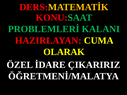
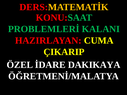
OLARAK: OLARAK -> ÇIKARIP
ÇIKARIRIZ: ÇIKARIRIZ -> DAKIKAYA
